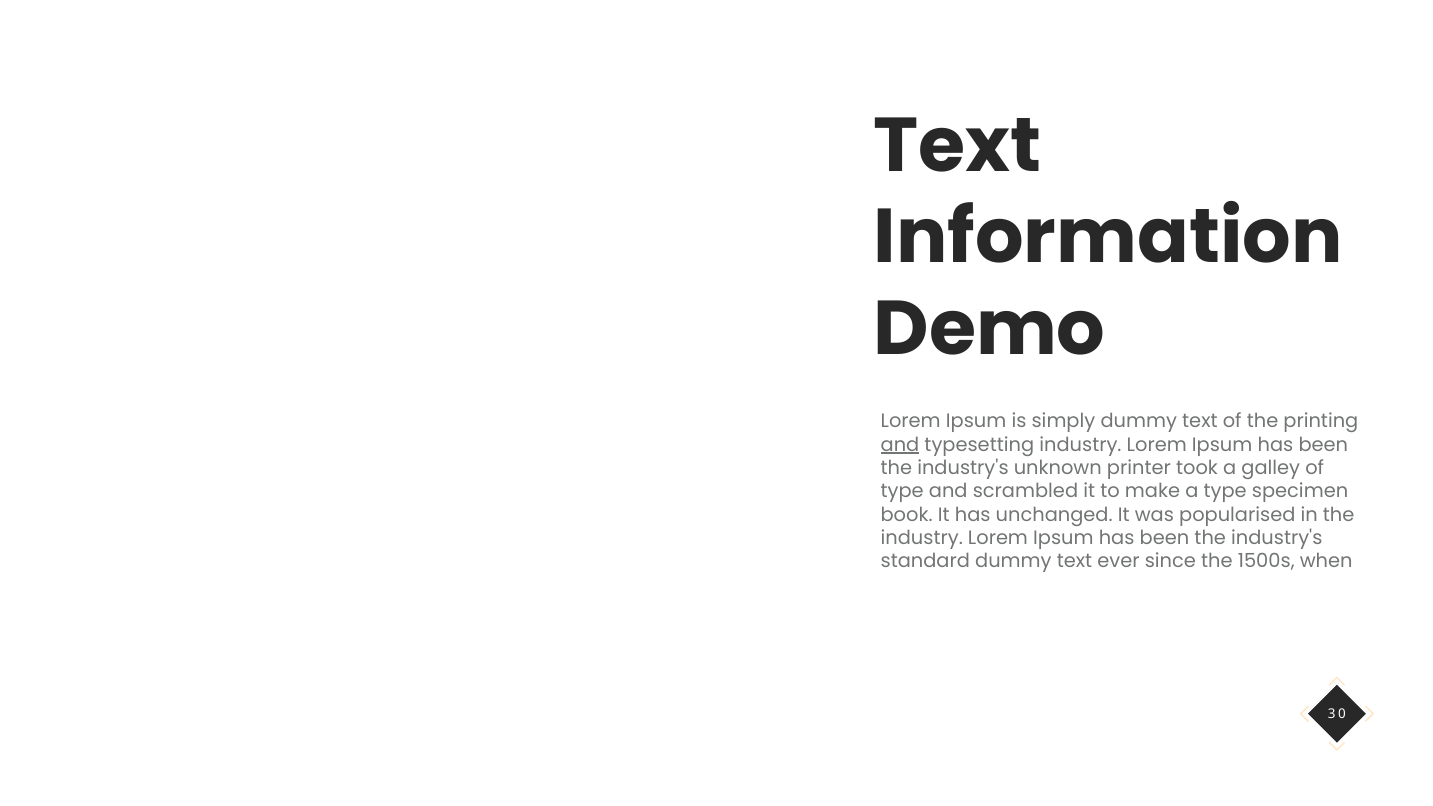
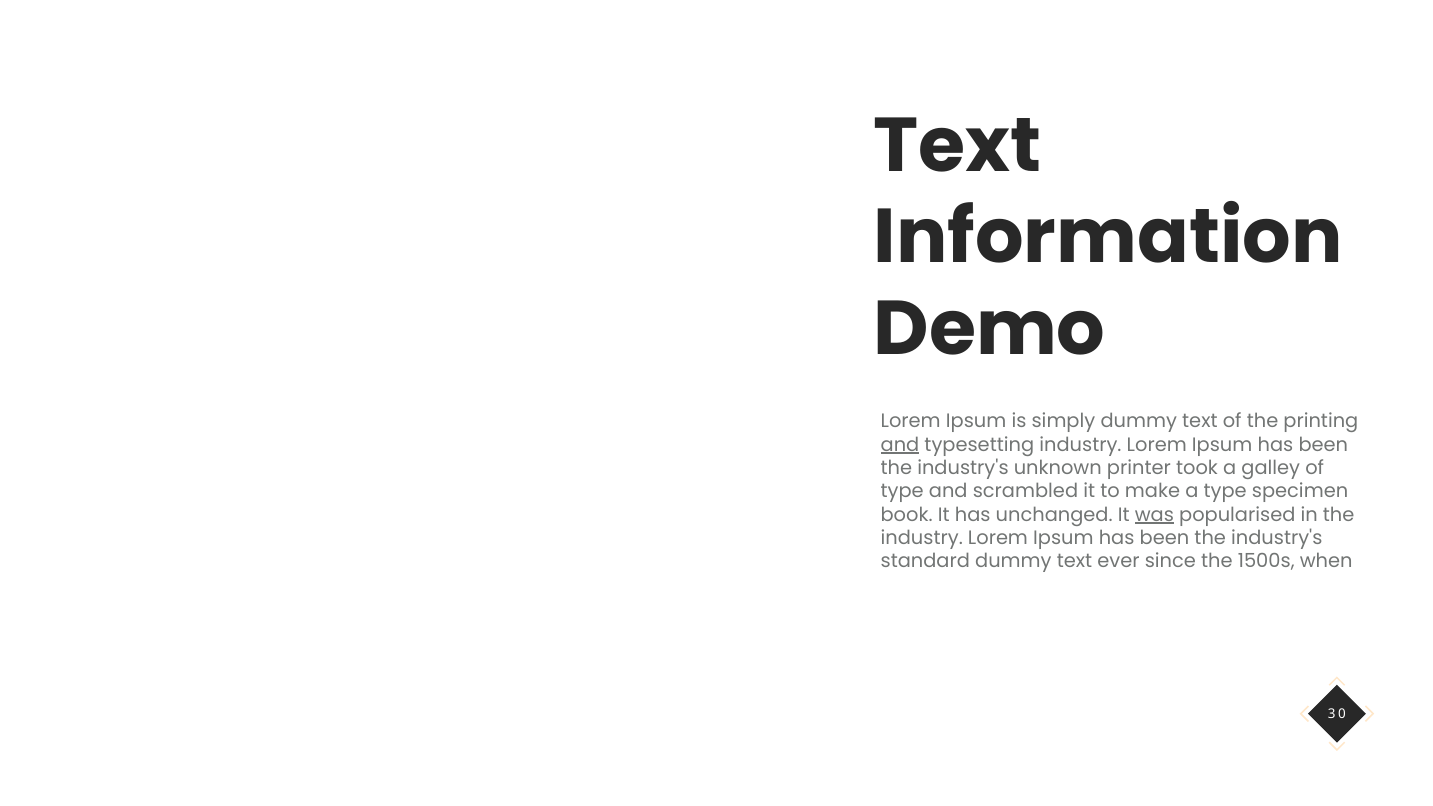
was underline: none -> present
